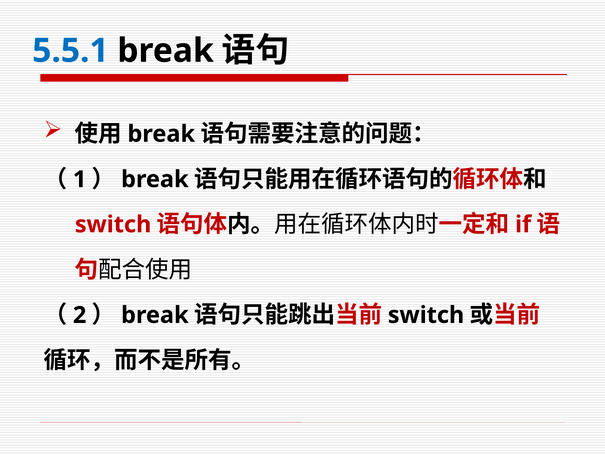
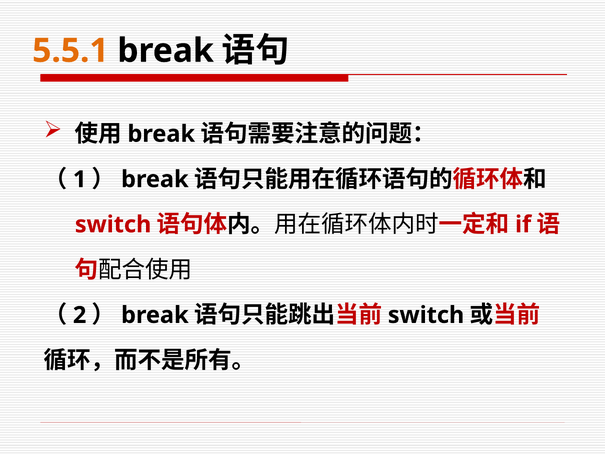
5.5.1 colour: blue -> orange
